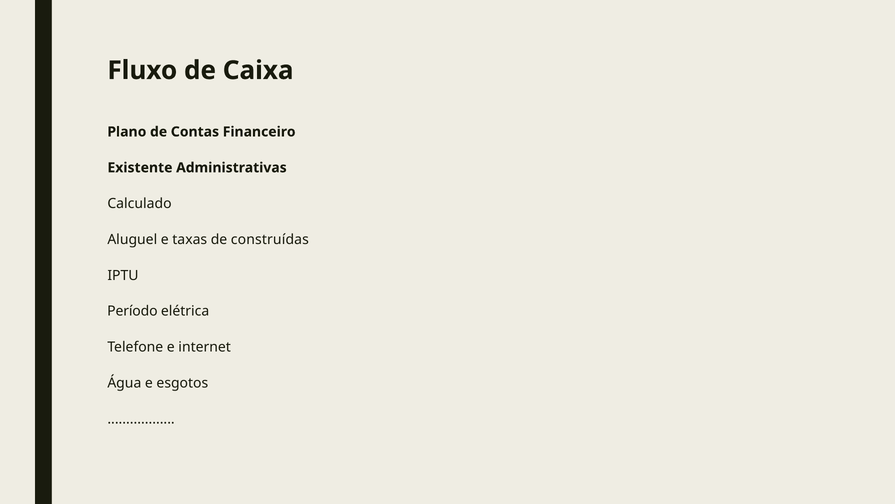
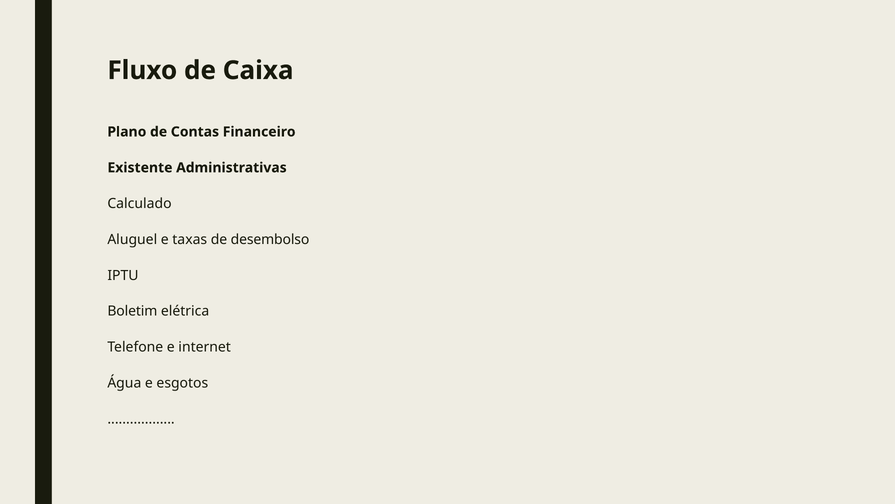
construídas: construídas -> desembolso
Período: Período -> Boletim
